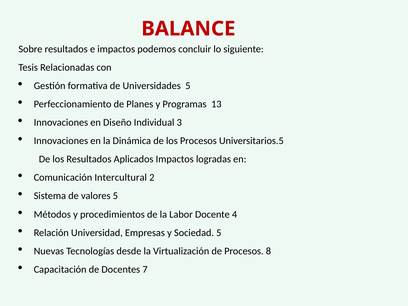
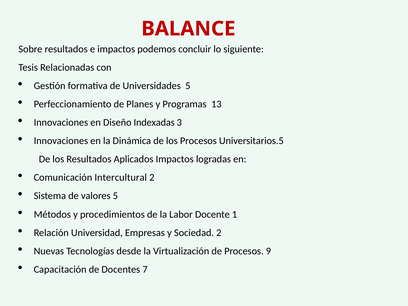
Individual: Individual -> Indexadas
4: 4 -> 1
Sociedad 5: 5 -> 2
8: 8 -> 9
